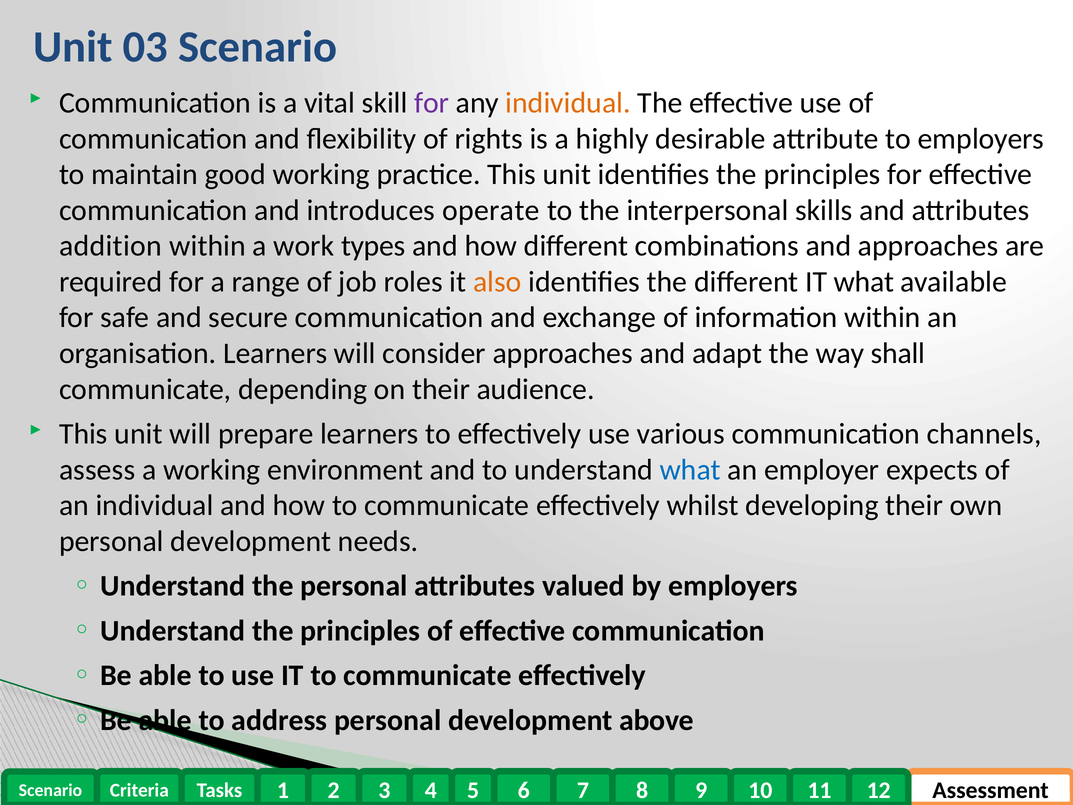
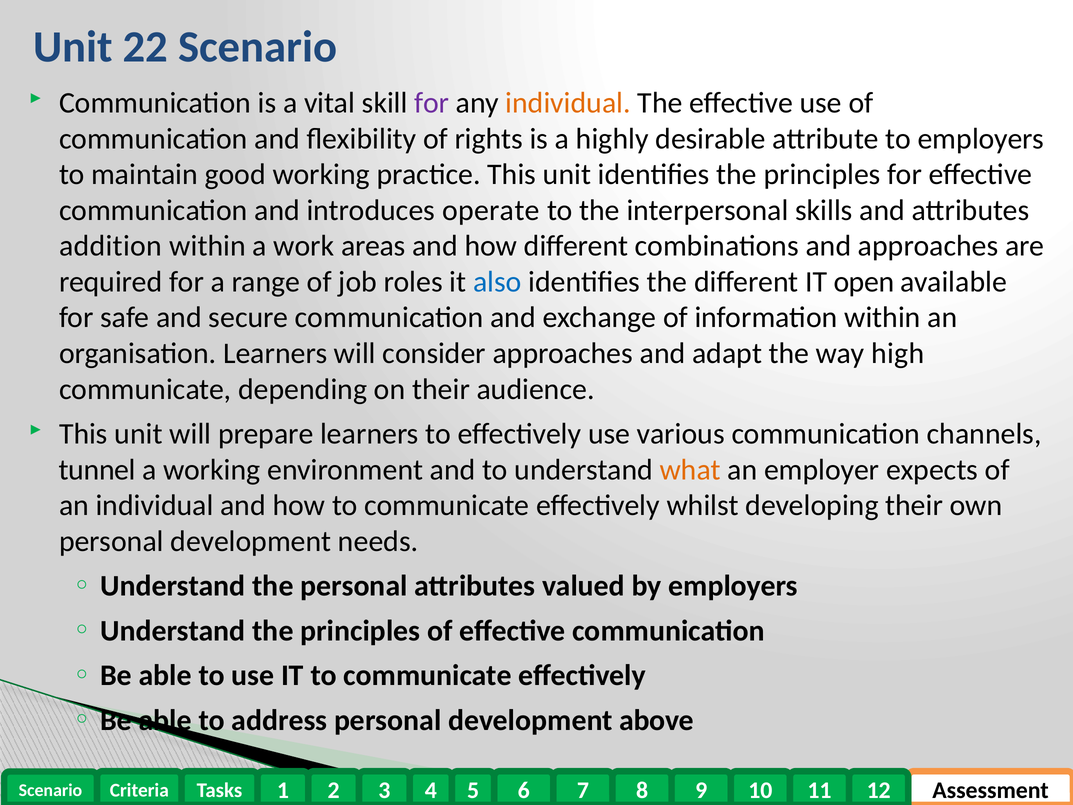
03: 03 -> 22
types: types -> areas
also colour: orange -> blue
IT what: what -> open
shall: shall -> high
assess: assess -> tunnel
what at (690, 470) colour: blue -> orange
